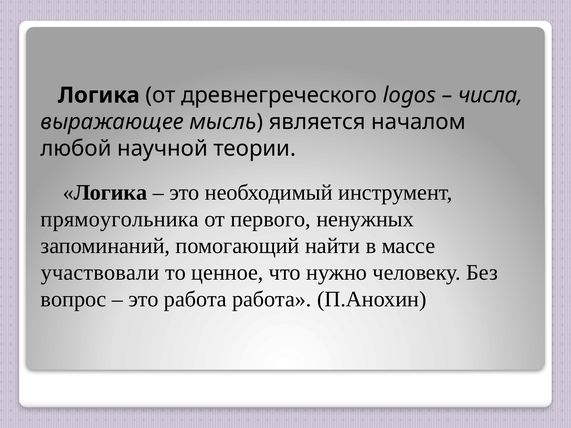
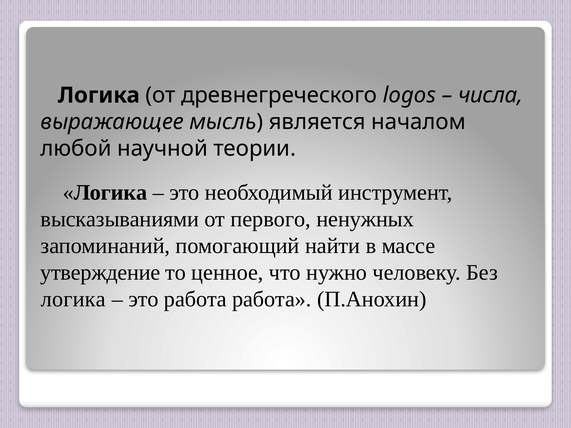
прямоугольника: прямоугольника -> высказываниями
участвовали: участвовали -> утверждение
вопрос at (73, 299): вопрос -> логика
